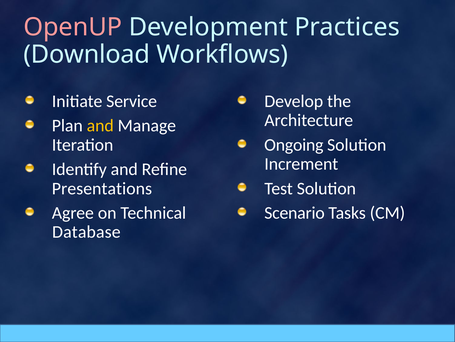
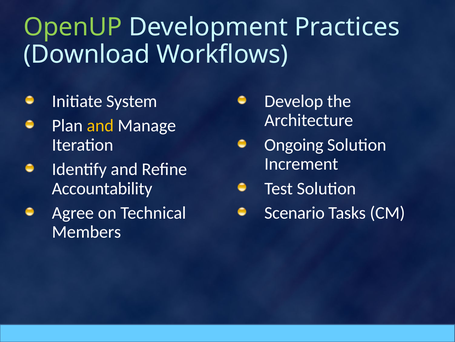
OpenUP colour: pink -> light green
Service: Service -> System
Presentations: Presentations -> Accountability
Database: Database -> Members
